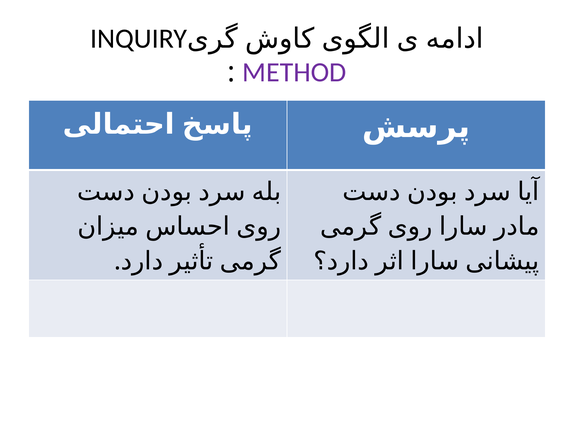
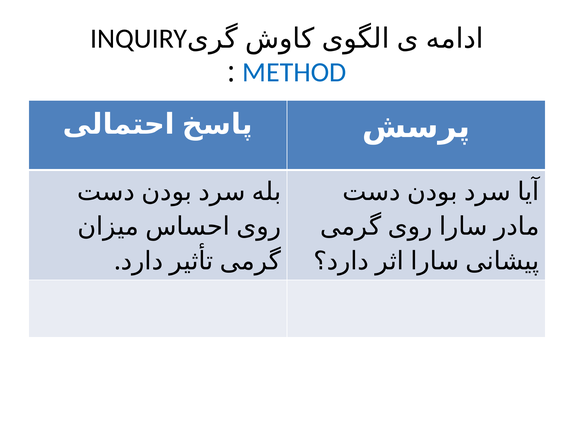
METHOD colour: purple -> blue
